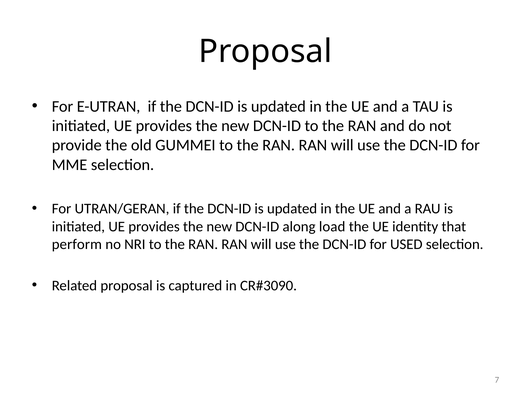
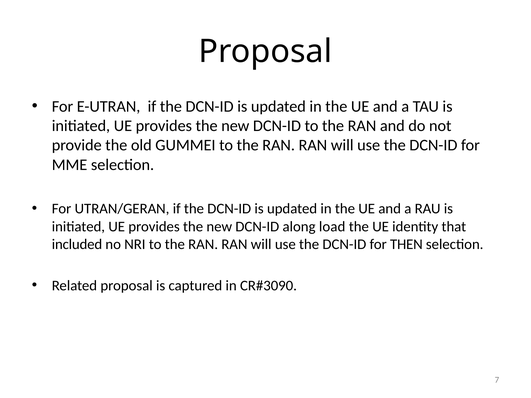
perform: perform -> included
USED: USED -> THEN
